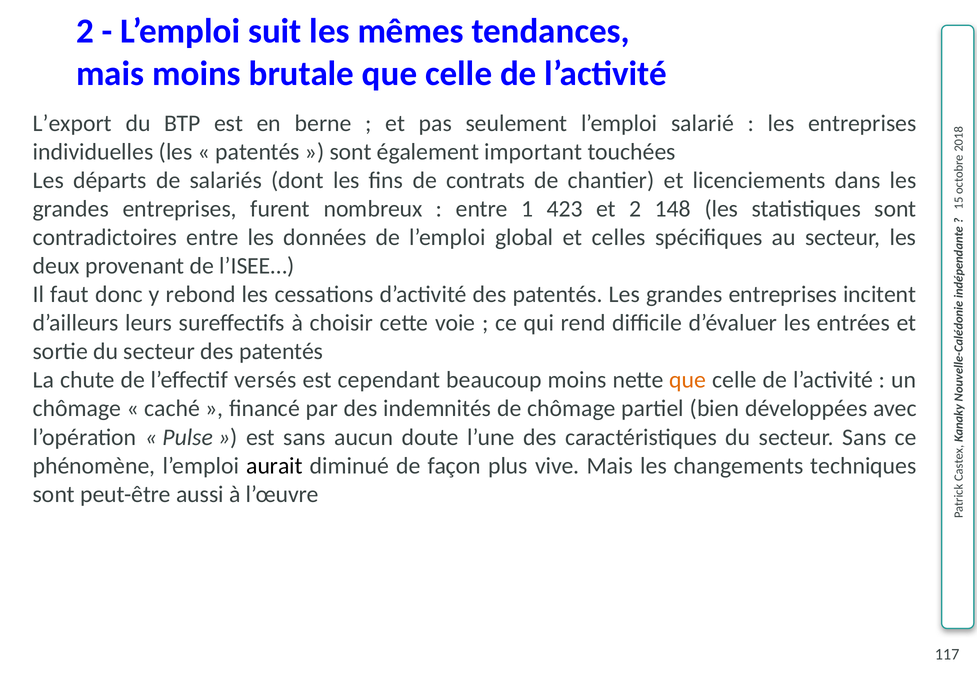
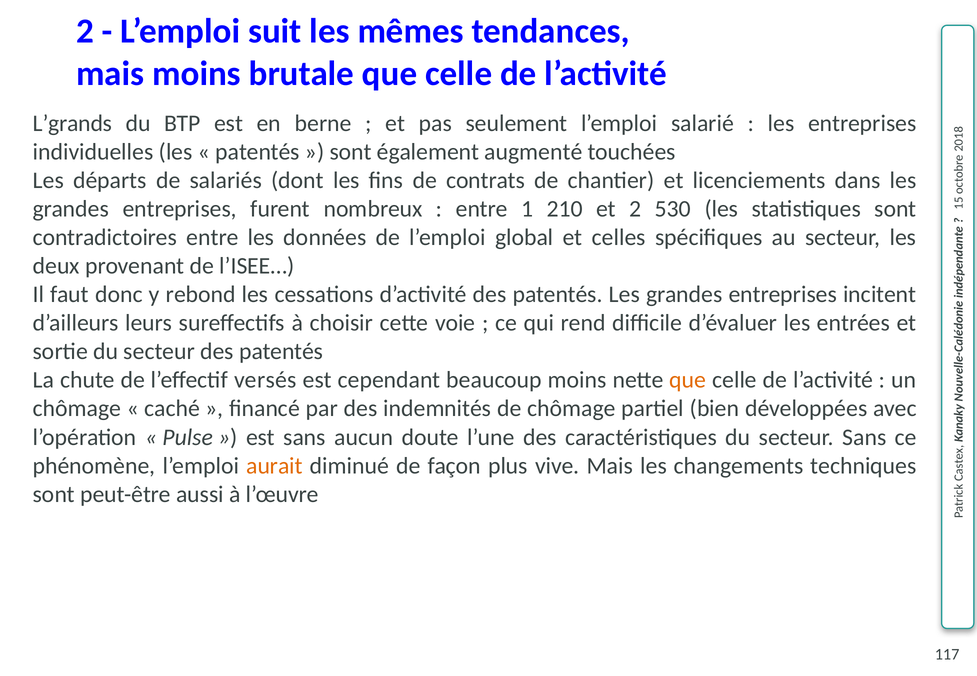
L’export: L’export -> L’grands
important: important -> augmenté
423: 423 -> 210
148: 148 -> 530
aurait colour: black -> orange
